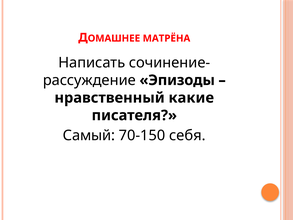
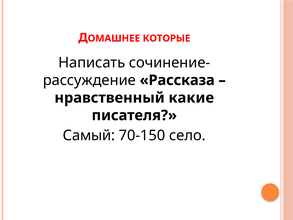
МАТРЁНА: МАТРЁНА -> КОТОРЫЕ
Эпизоды: Эпизоды -> Рассказа
себя: себя -> село
